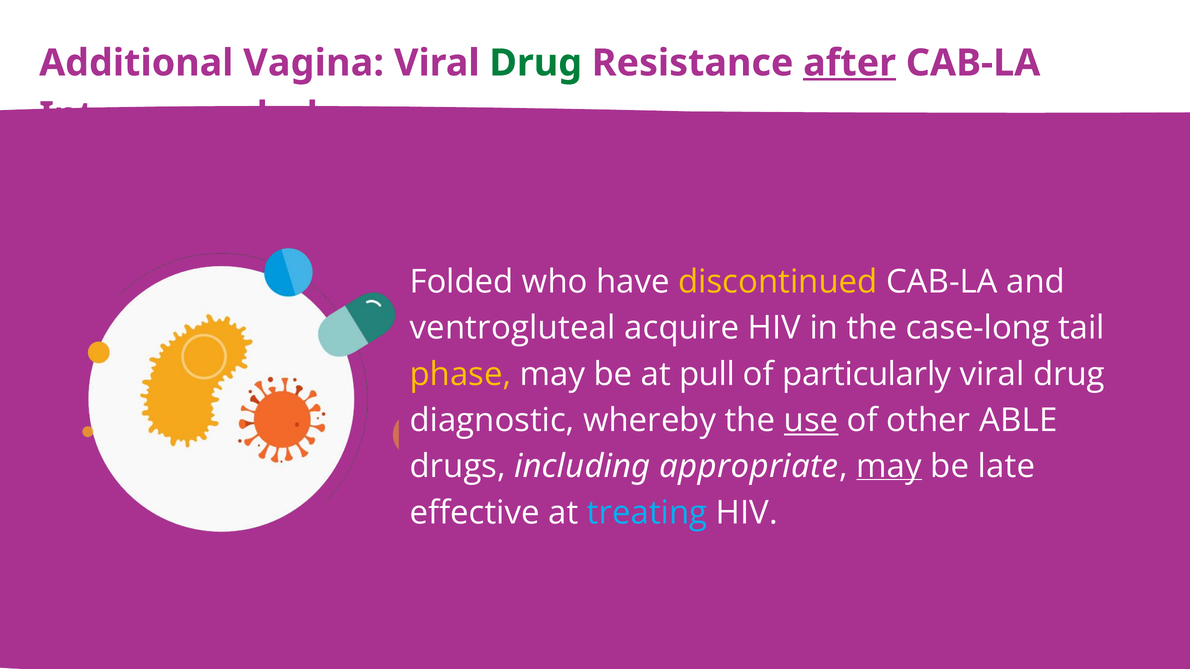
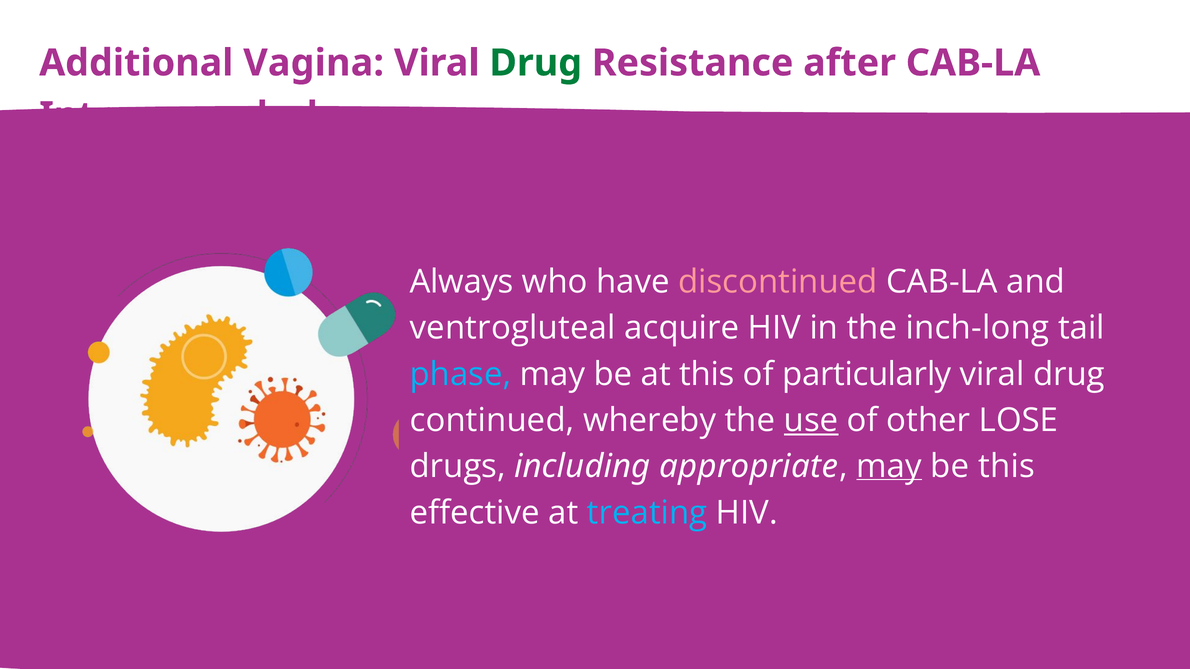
after underline: present -> none
Folded: Folded -> Always
discontinued colour: yellow -> pink
case-long: case-long -> inch-long
phase colour: yellow -> light blue
at pull: pull -> this
diagnostic: diagnostic -> continued
ABLE: ABLE -> LOSE
be late: late -> this
